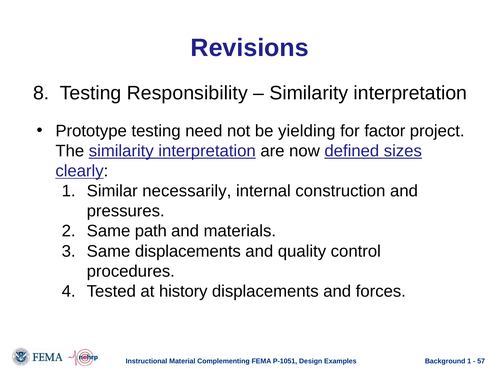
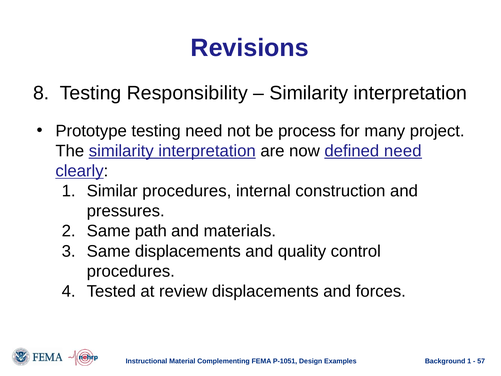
yielding: yielding -> process
factor: factor -> many
defined sizes: sizes -> need
Similar necessarily: necessarily -> procedures
history: history -> review
